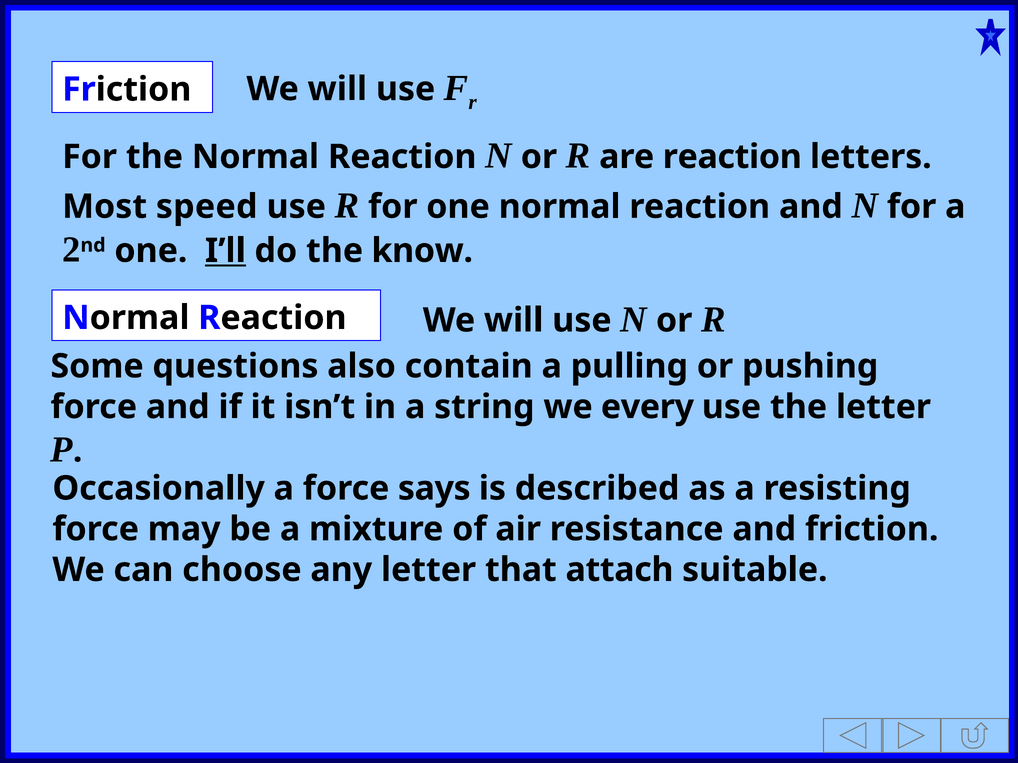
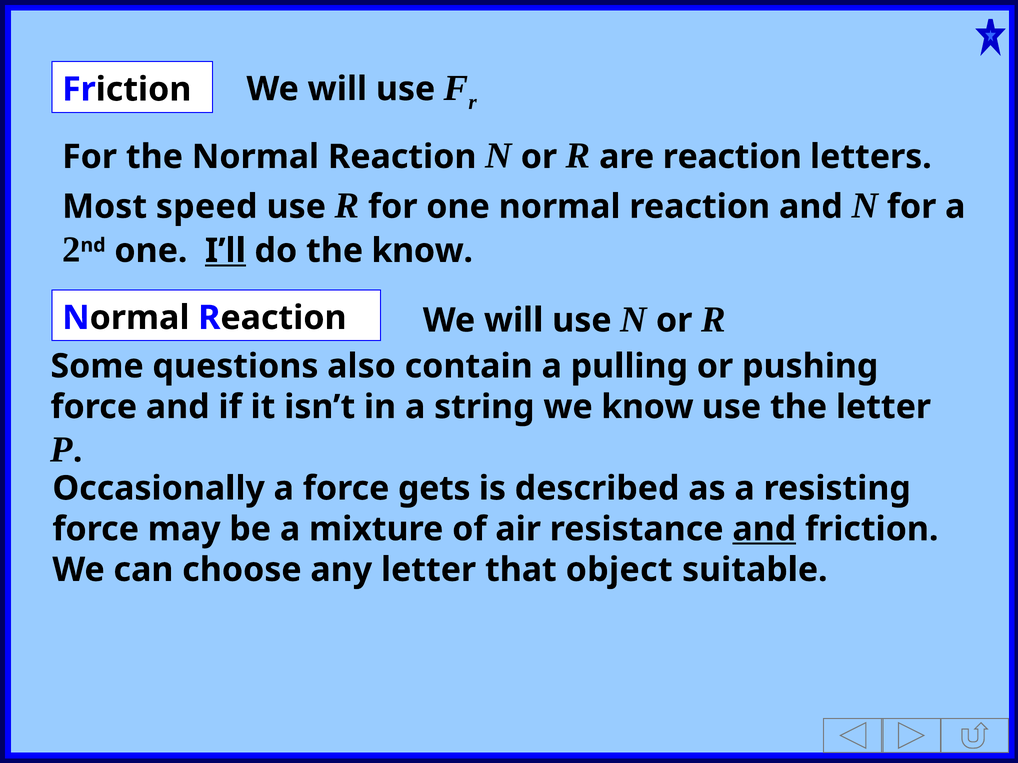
we every: every -> know
says: says -> gets
and at (764, 529) underline: none -> present
attach: attach -> object
